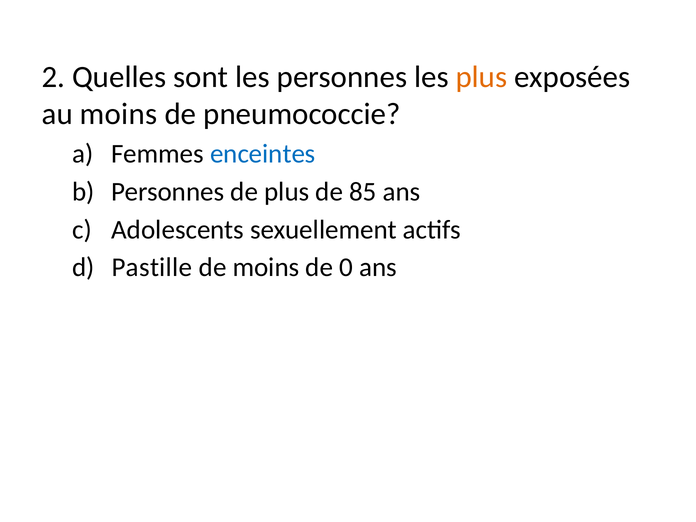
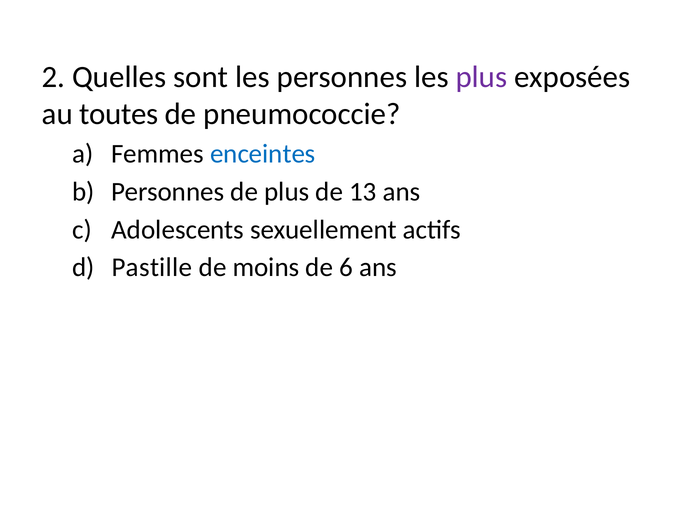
plus at (481, 77) colour: orange -> purple
au moins: moins -> toutes
85: 85 -> 13
0: 0 -> 6
